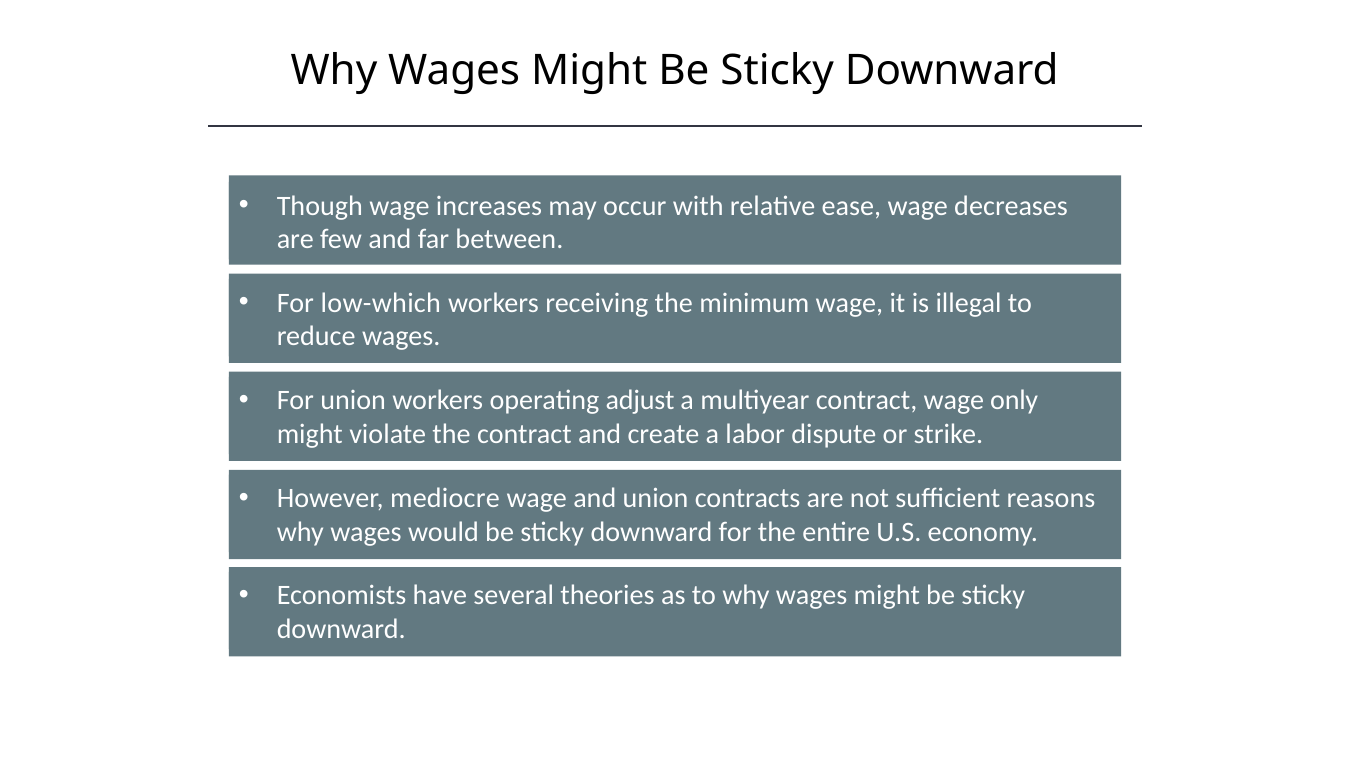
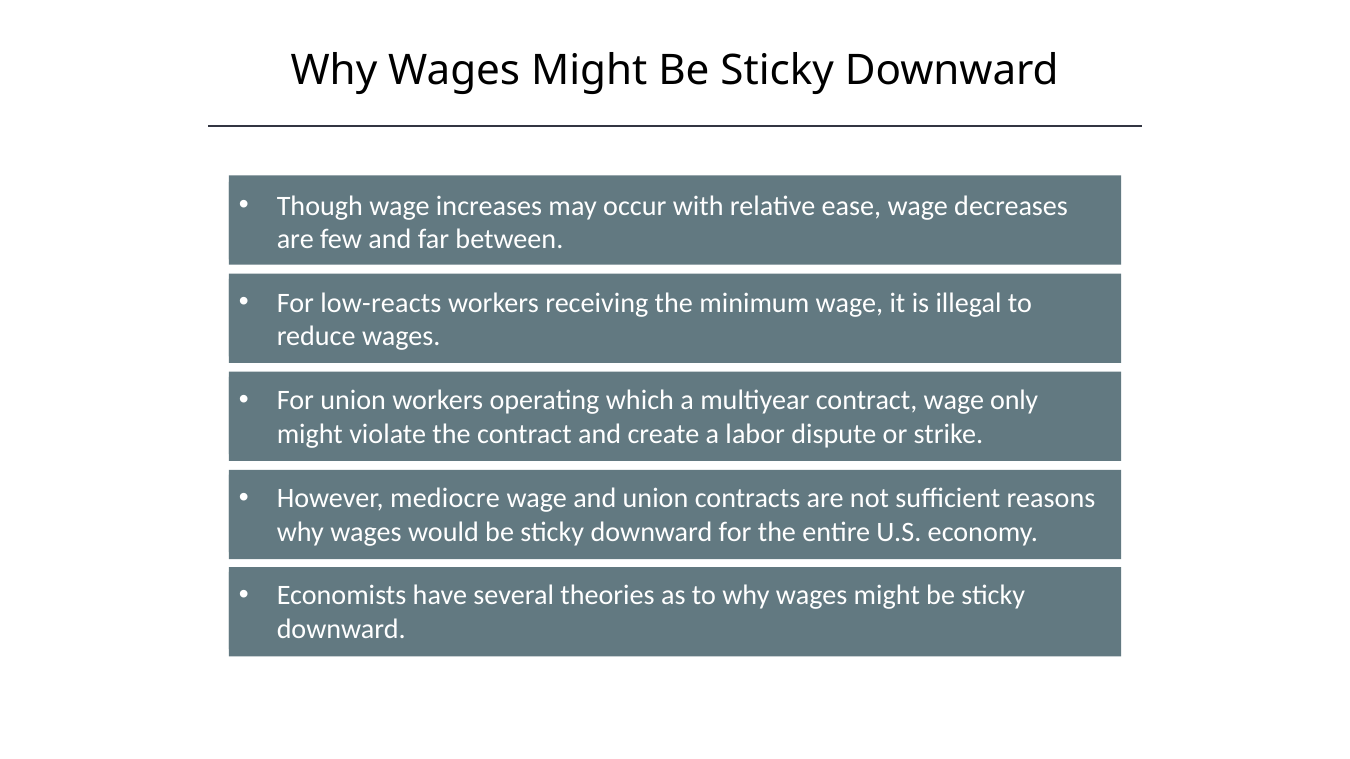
low-which: low-which -> low-reacts
adjust: adjust -> which
